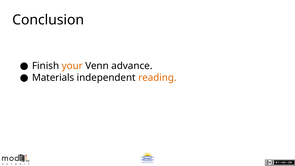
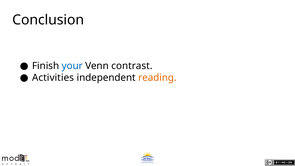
your colour: orange -> blue
advance: advance -> contrast
Materials: Materials -> Activities
